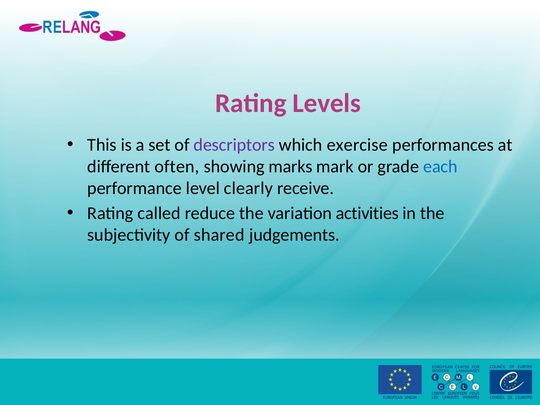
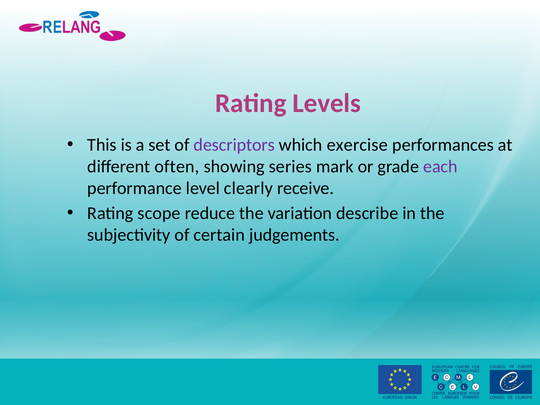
marks: marks -> series
each colour: blue -> purple
called: called -> scope
activities: activities -> describe
shared: shared -> certain
